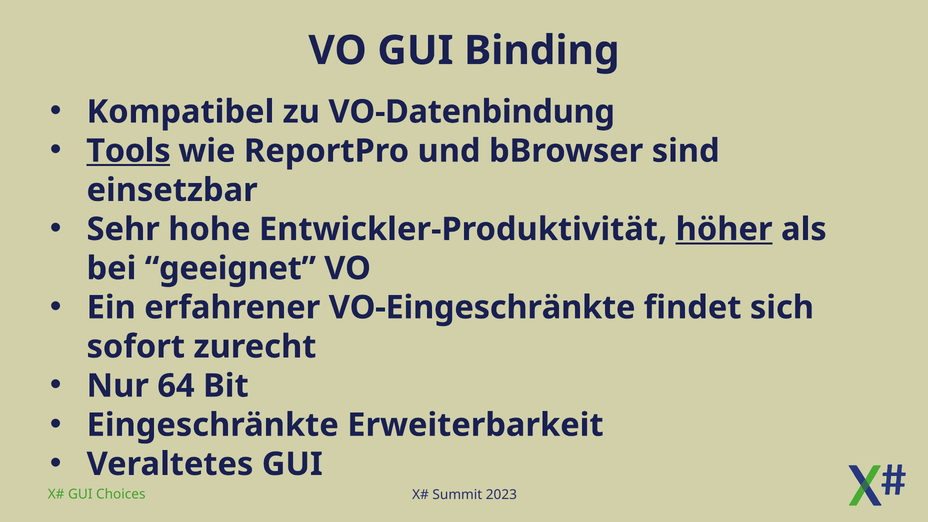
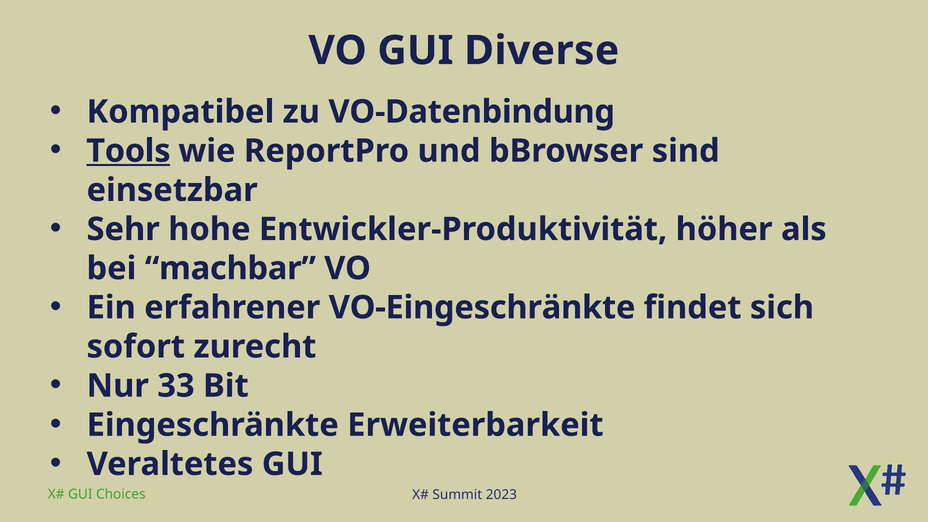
Binding: Binding -> Diverse
höher underline: present -> none
geeignet: geeignet -> machbar
64: 64 -> 33
